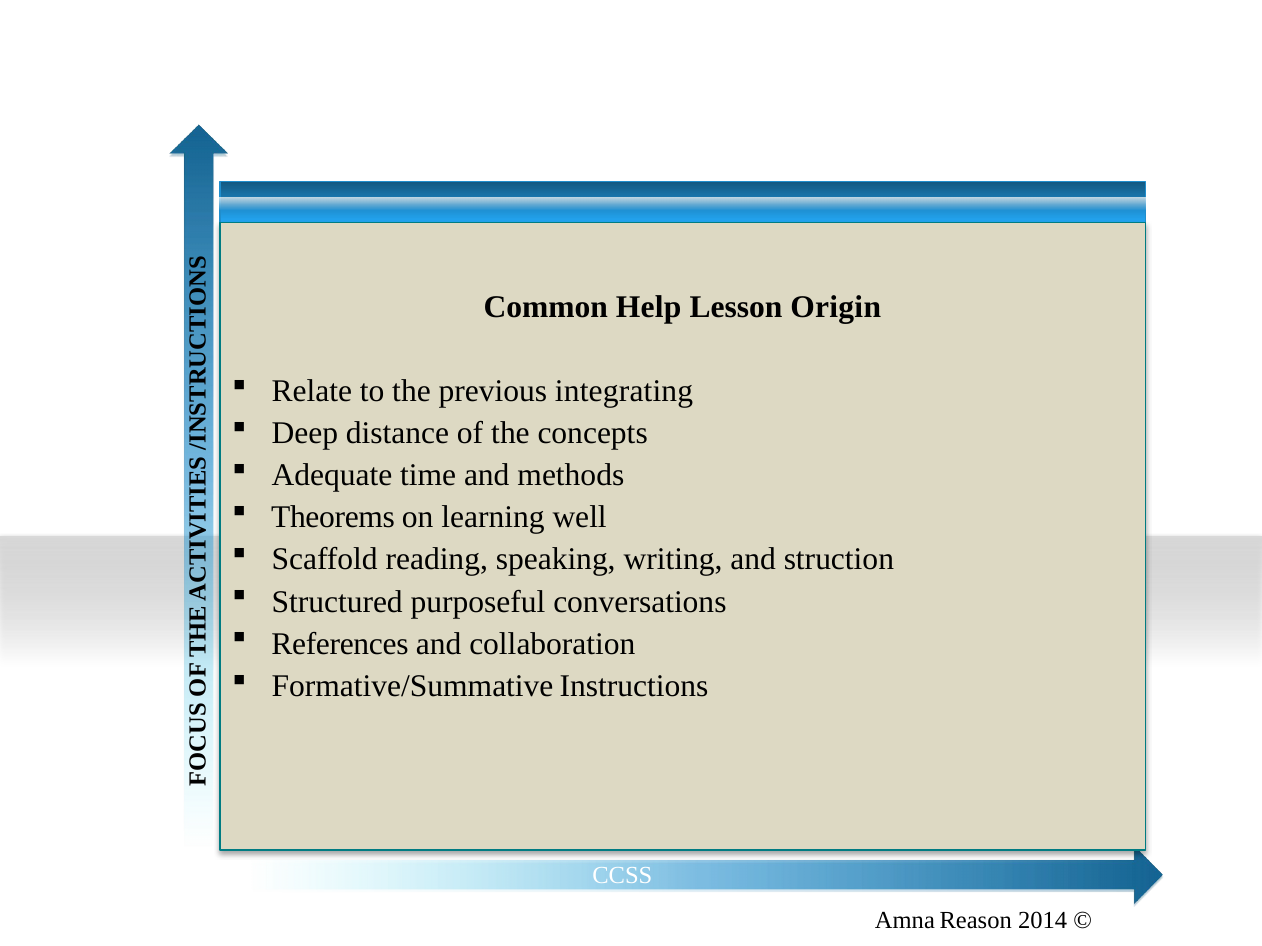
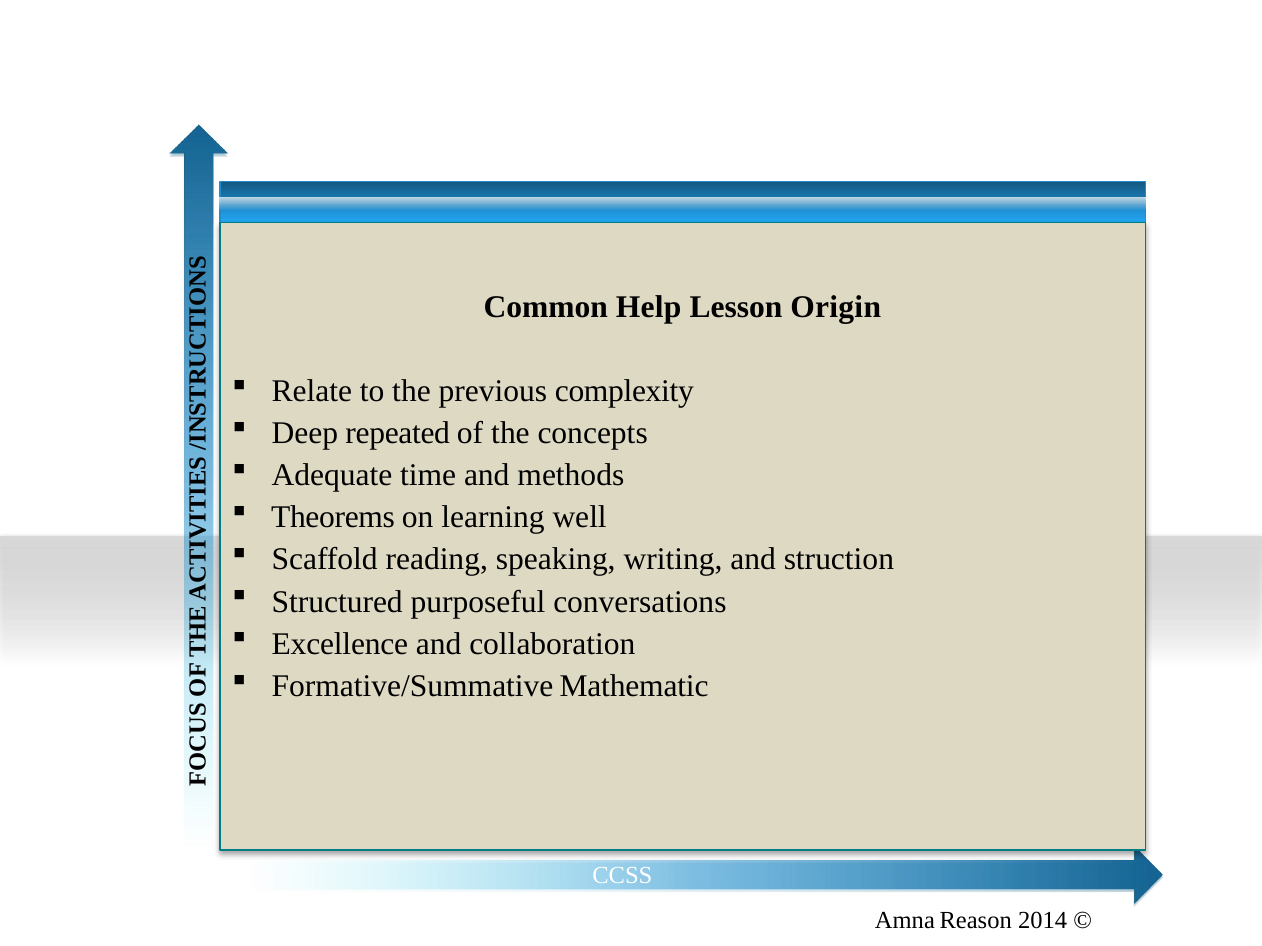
integrating: integrating -> complexity
distance: distance -> repeated
References: References -> Excellence
Instructions: Instructions -> Mathematic
